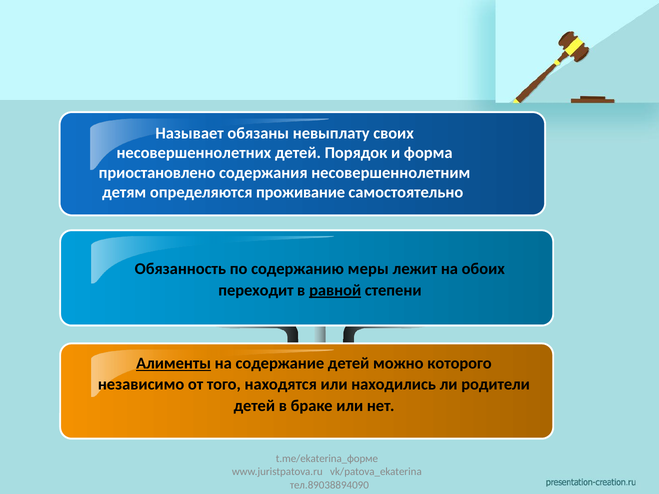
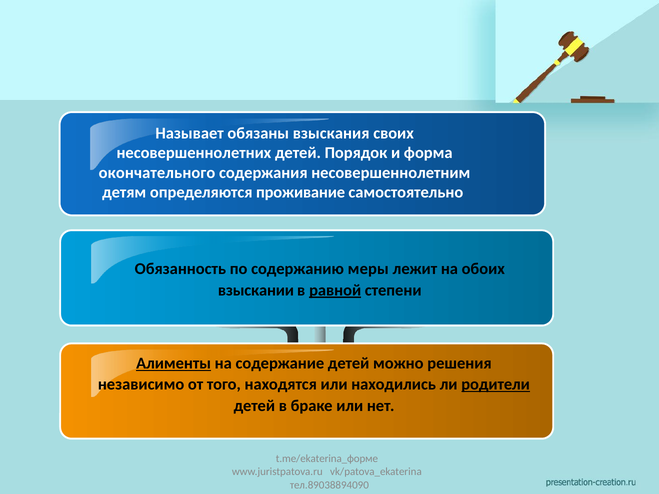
невыплату: невыплату -> взыскания
приостановлено: приостановлено -> окончательного
переходит: переходит -> взыскании
которого: которого -> решения
родители underline: none -> present
